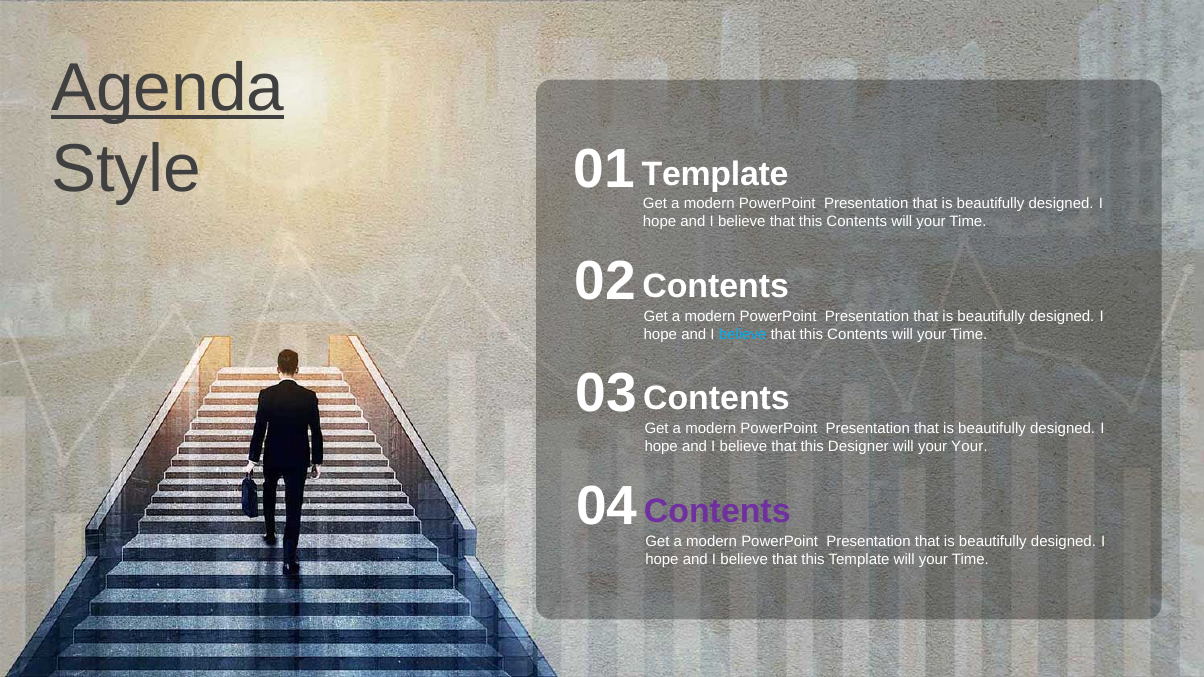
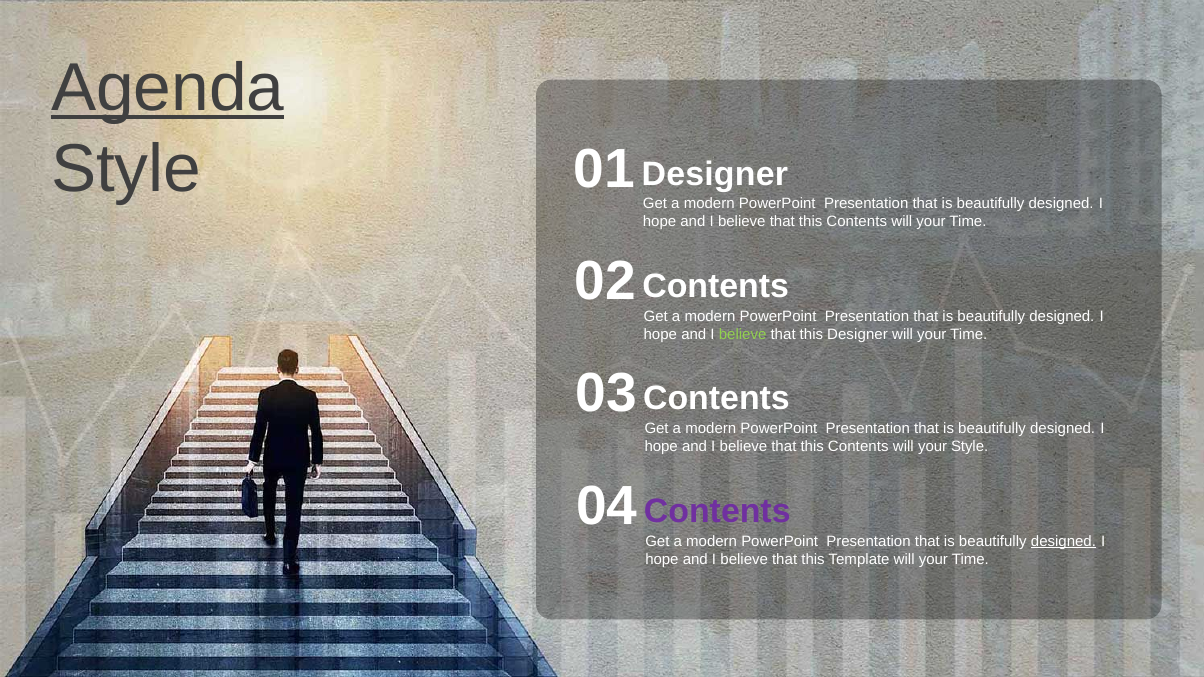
Template at (715, 174): Template -> Designer
believe at (743, 334) colour: light blue -> light green
Contents at (858, 334): Contents -> Designer
Designer at (858, 447): Designer -> Contents
your Your: Your -> Style
designed at (1063, 541) underline: none -> present
